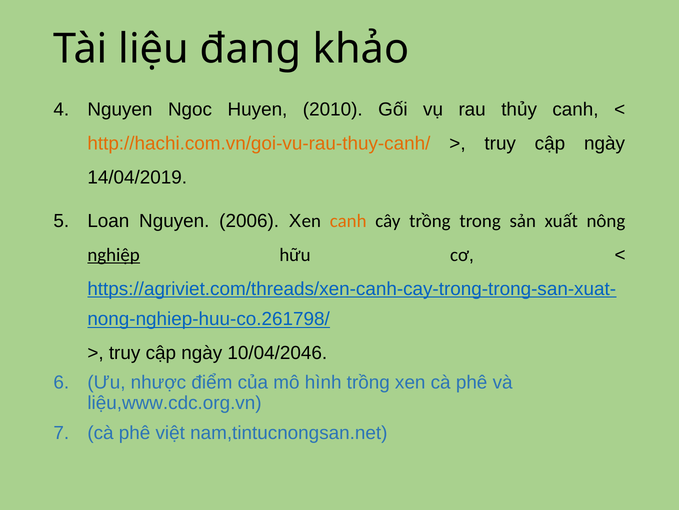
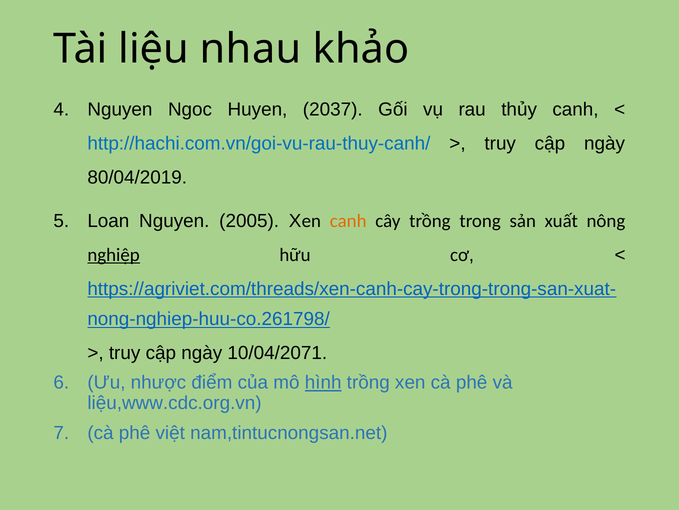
đang: đang -> nhau
2010: 2010 -> 2037
http://hachi.com.vn/goi-vu-rau-thuy-canh/ colour: orange -> blue
14/04/2019: 14/04/2019 -> 80/04/2019
2006: 2006 -> 2005
10/04/2046: 10/04/2046 -> 10/04/2071
hình underline: none -> present
